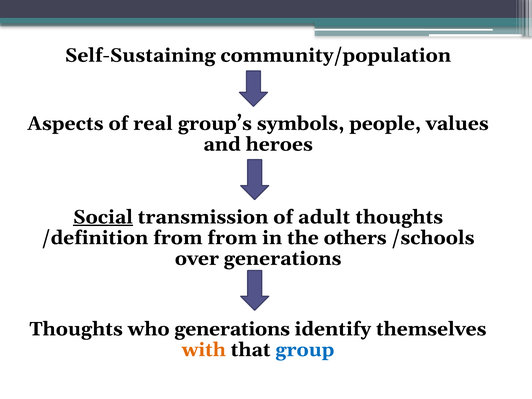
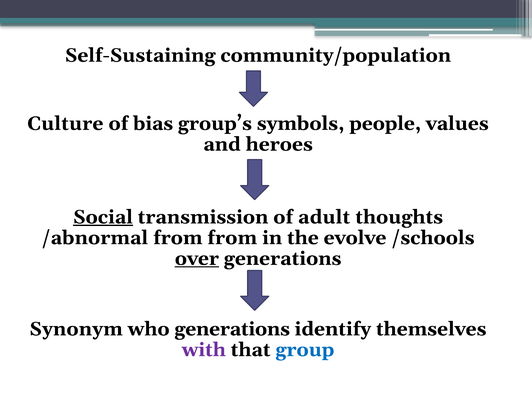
Aspects: Aspects -> Culture
real: real -> bias
/definition: /definition -> /abnormal
others: others -> evolve
over underline: none -> present
Thoughts at (76, 329): Thoughts -> Synonym
with colour: orange -> purple
